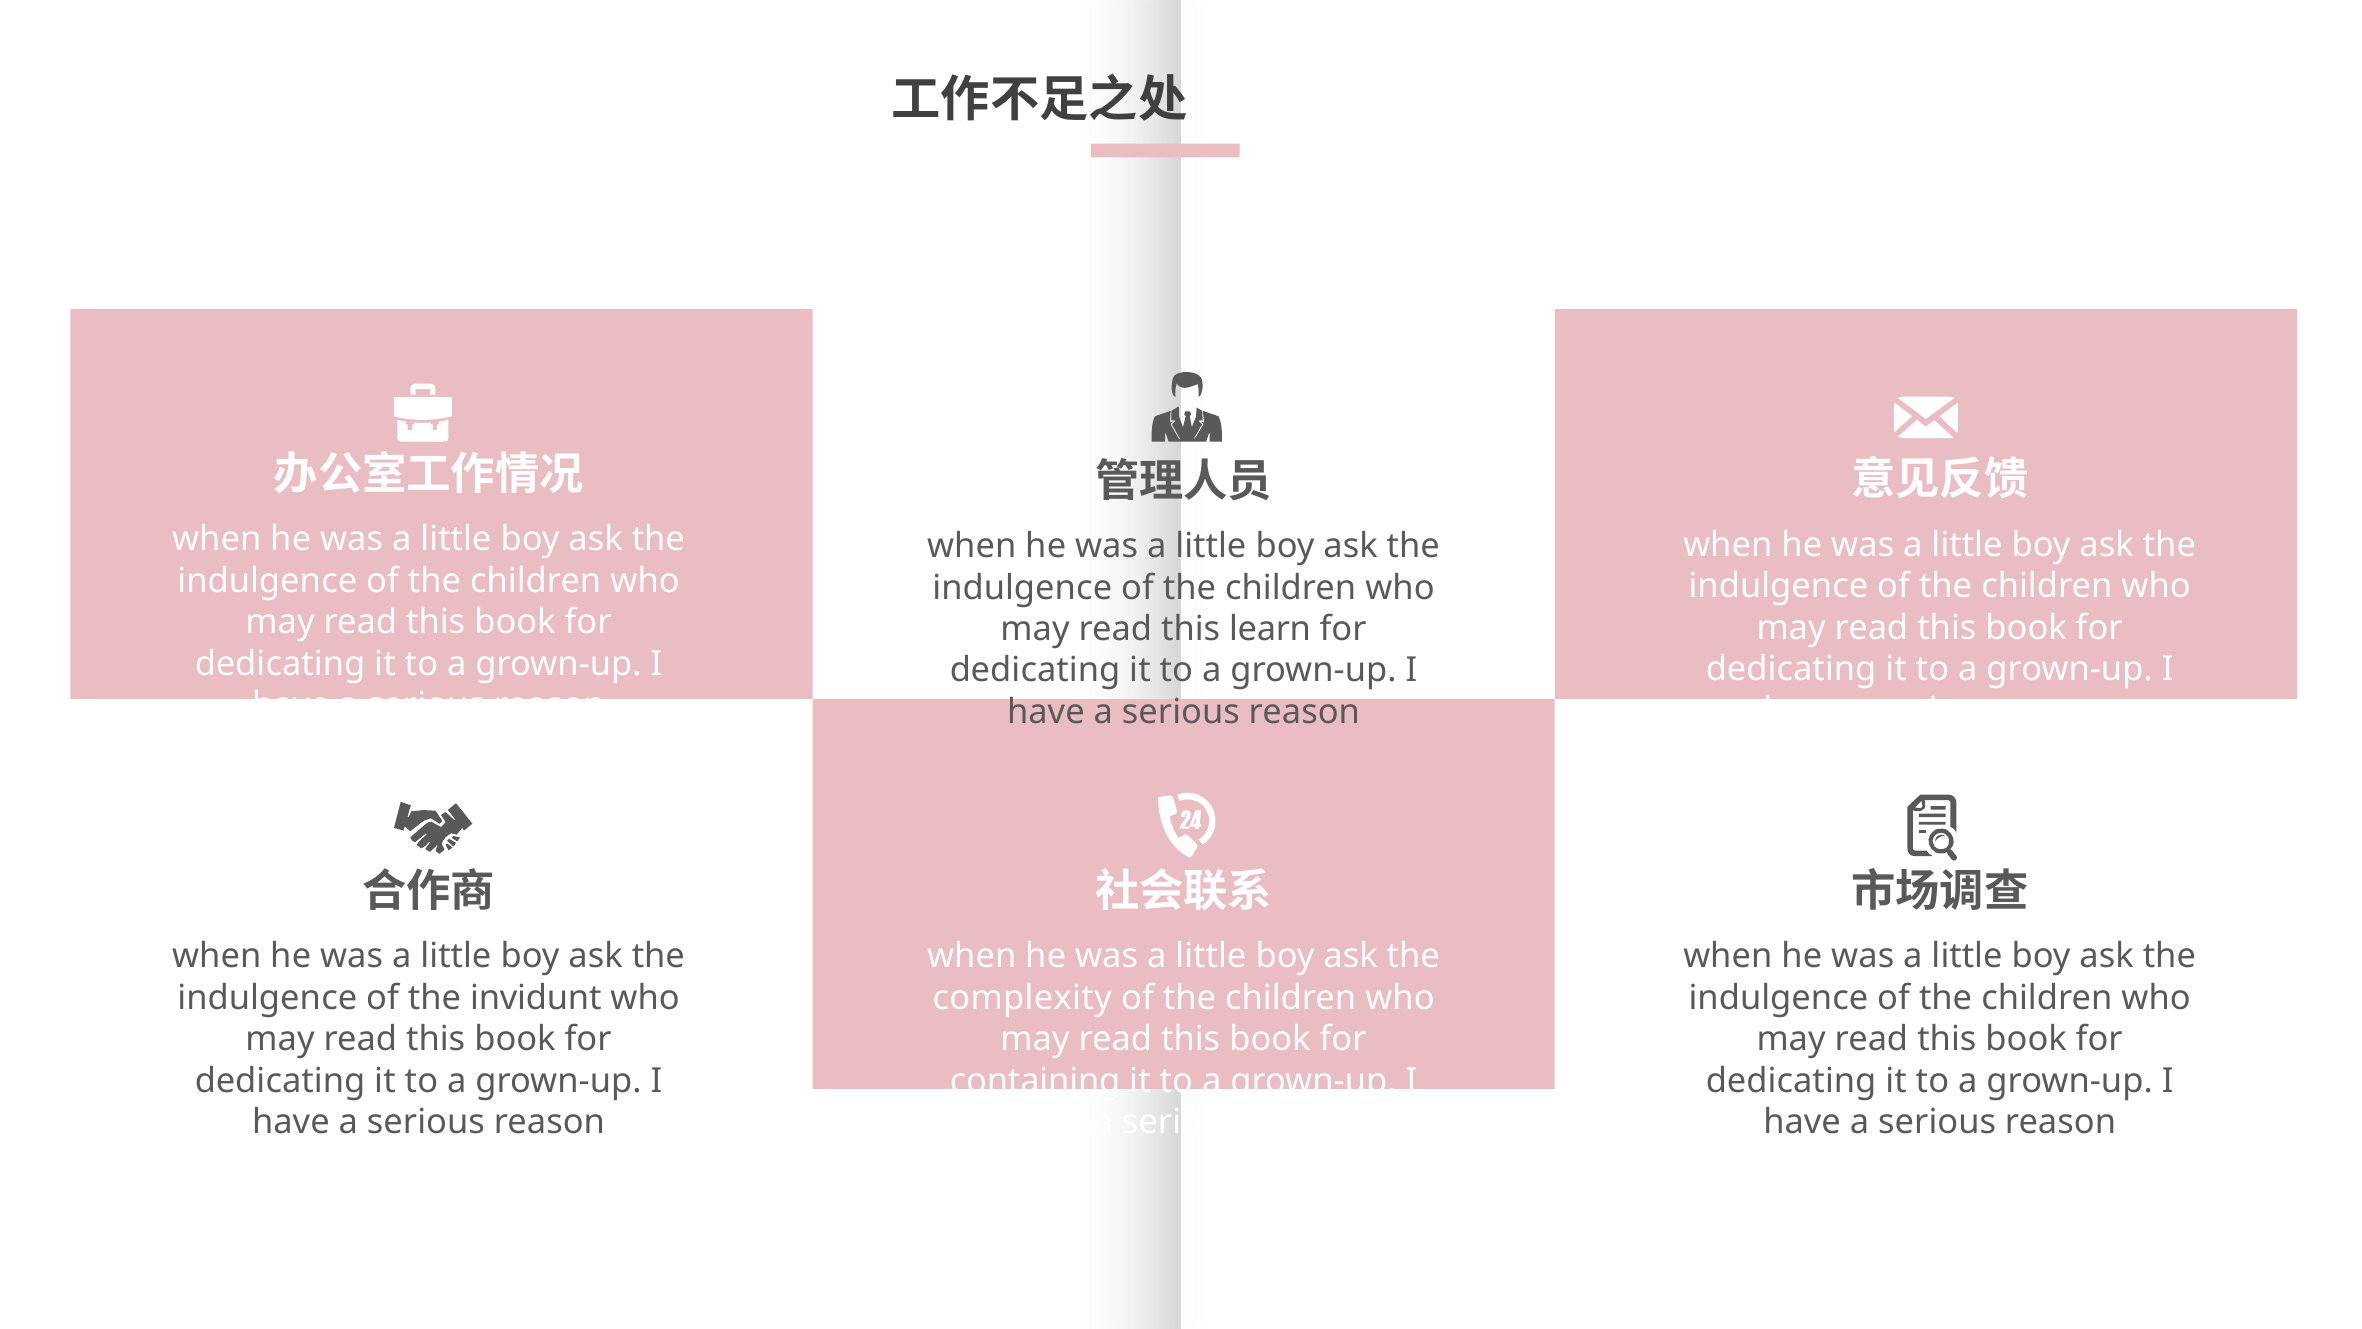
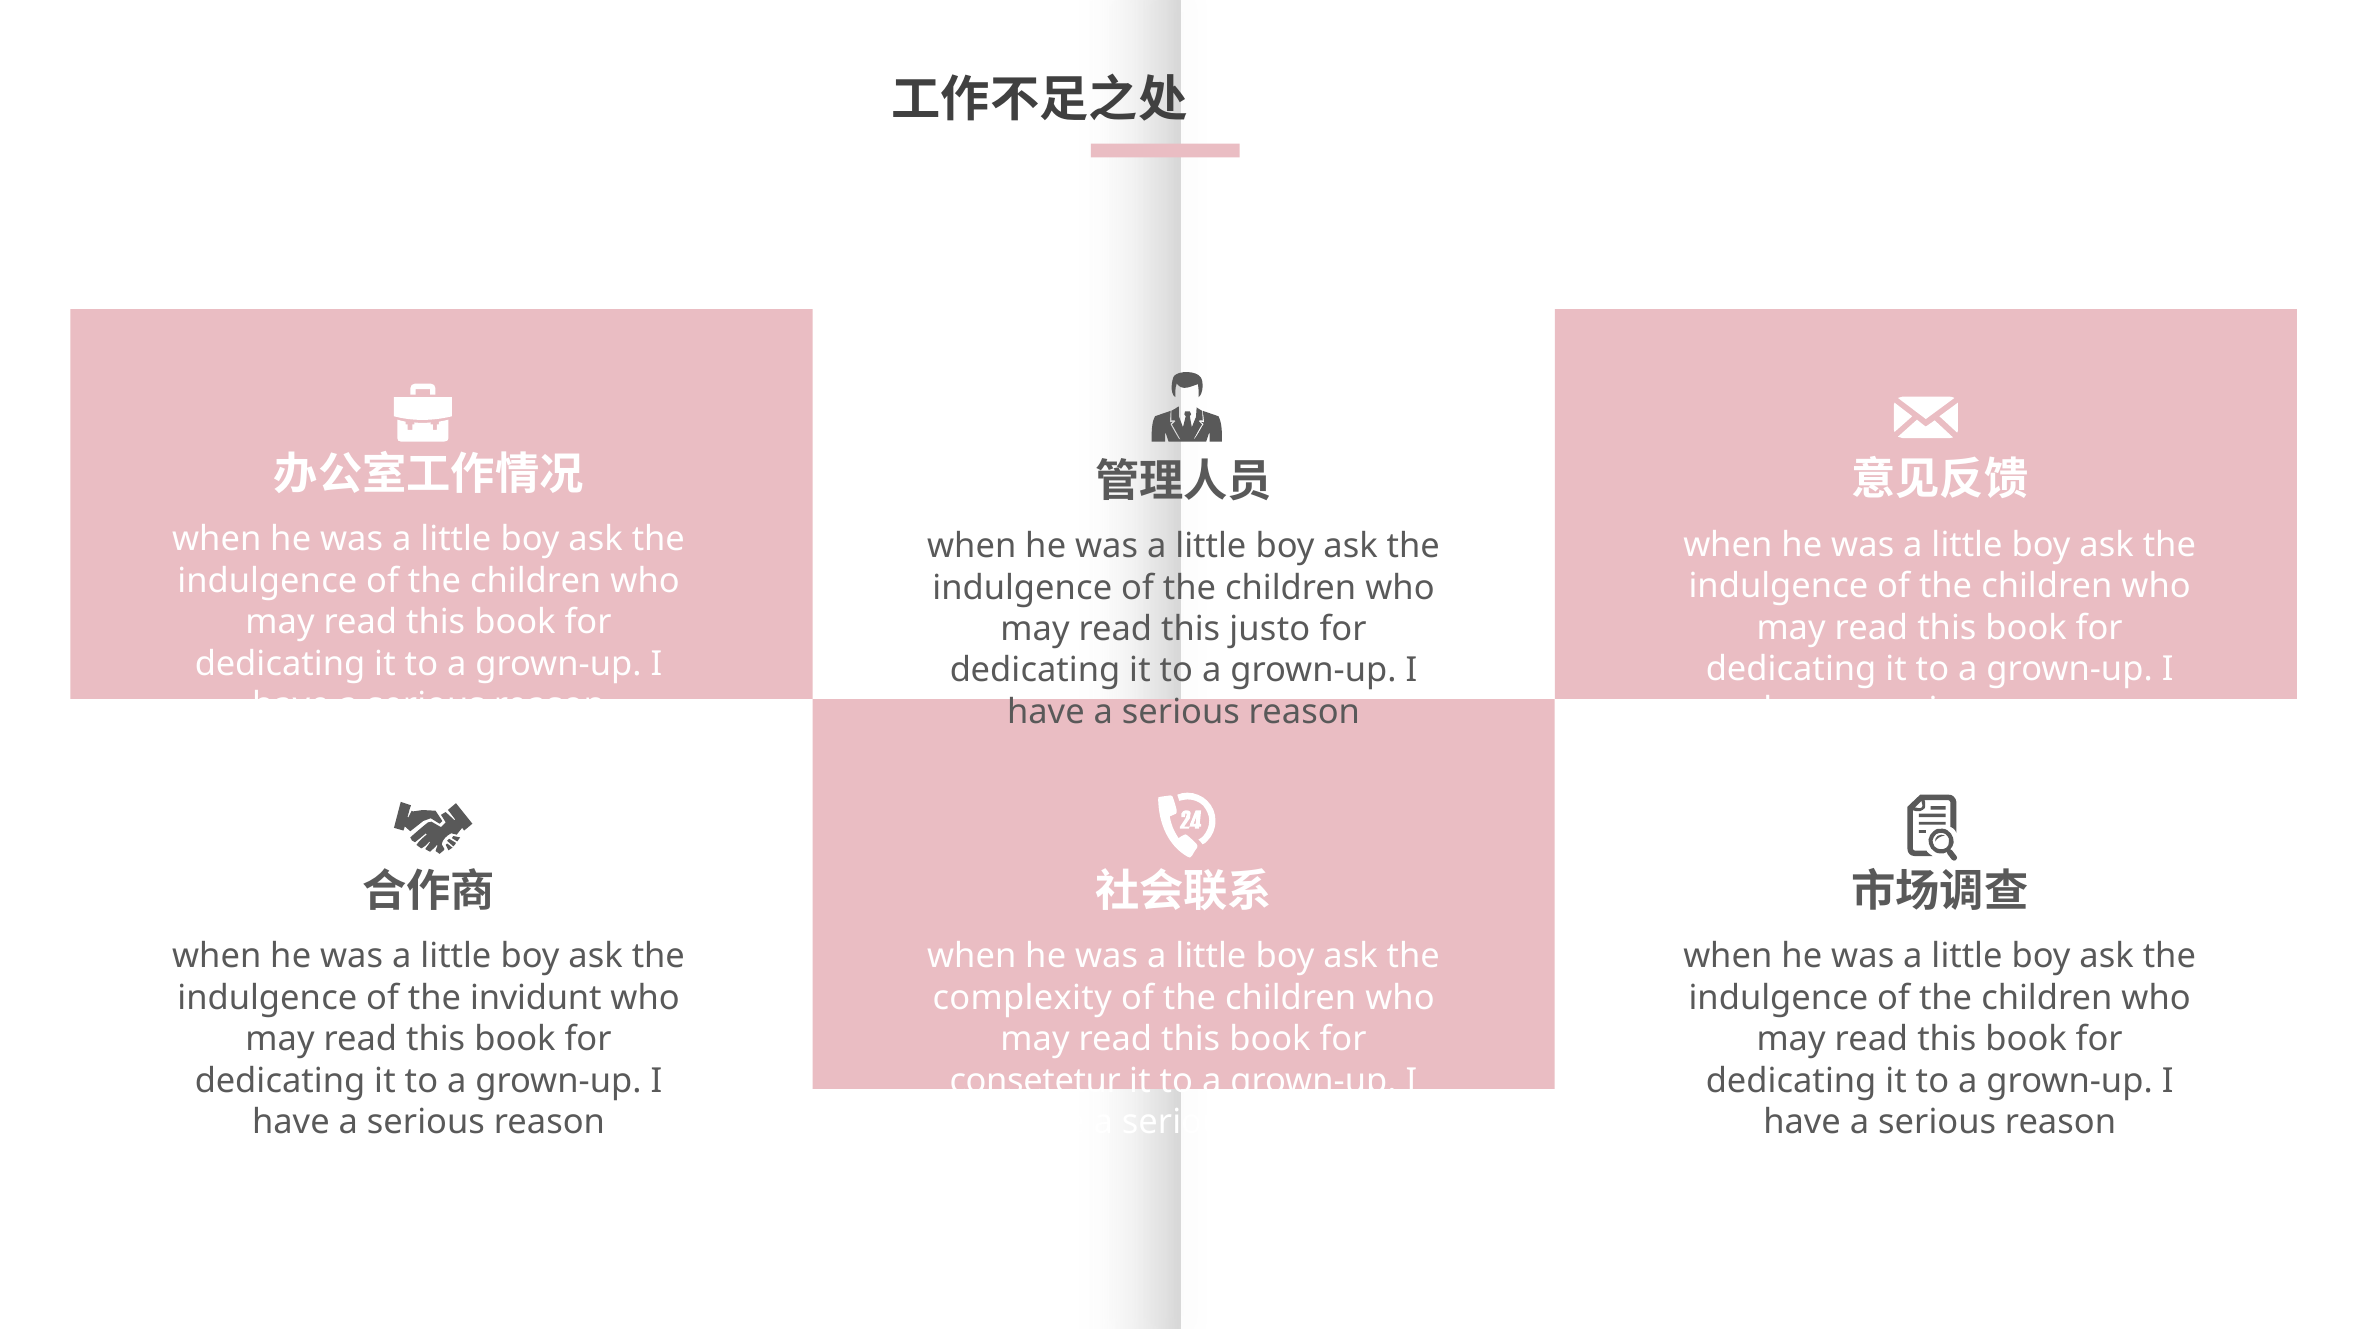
learn: learn -> justo
containing: containing -> consetetur
